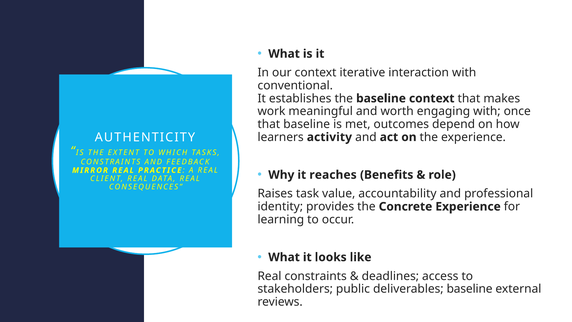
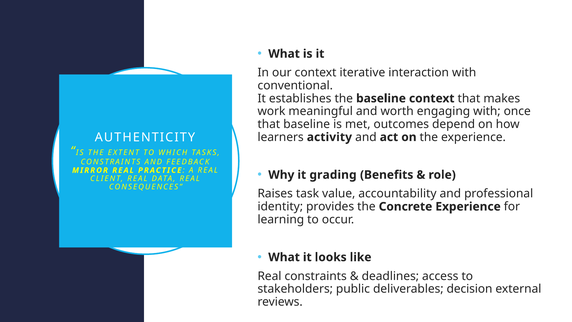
reaches: reaches -> grading
deliverables baseline: baseline -> decision
